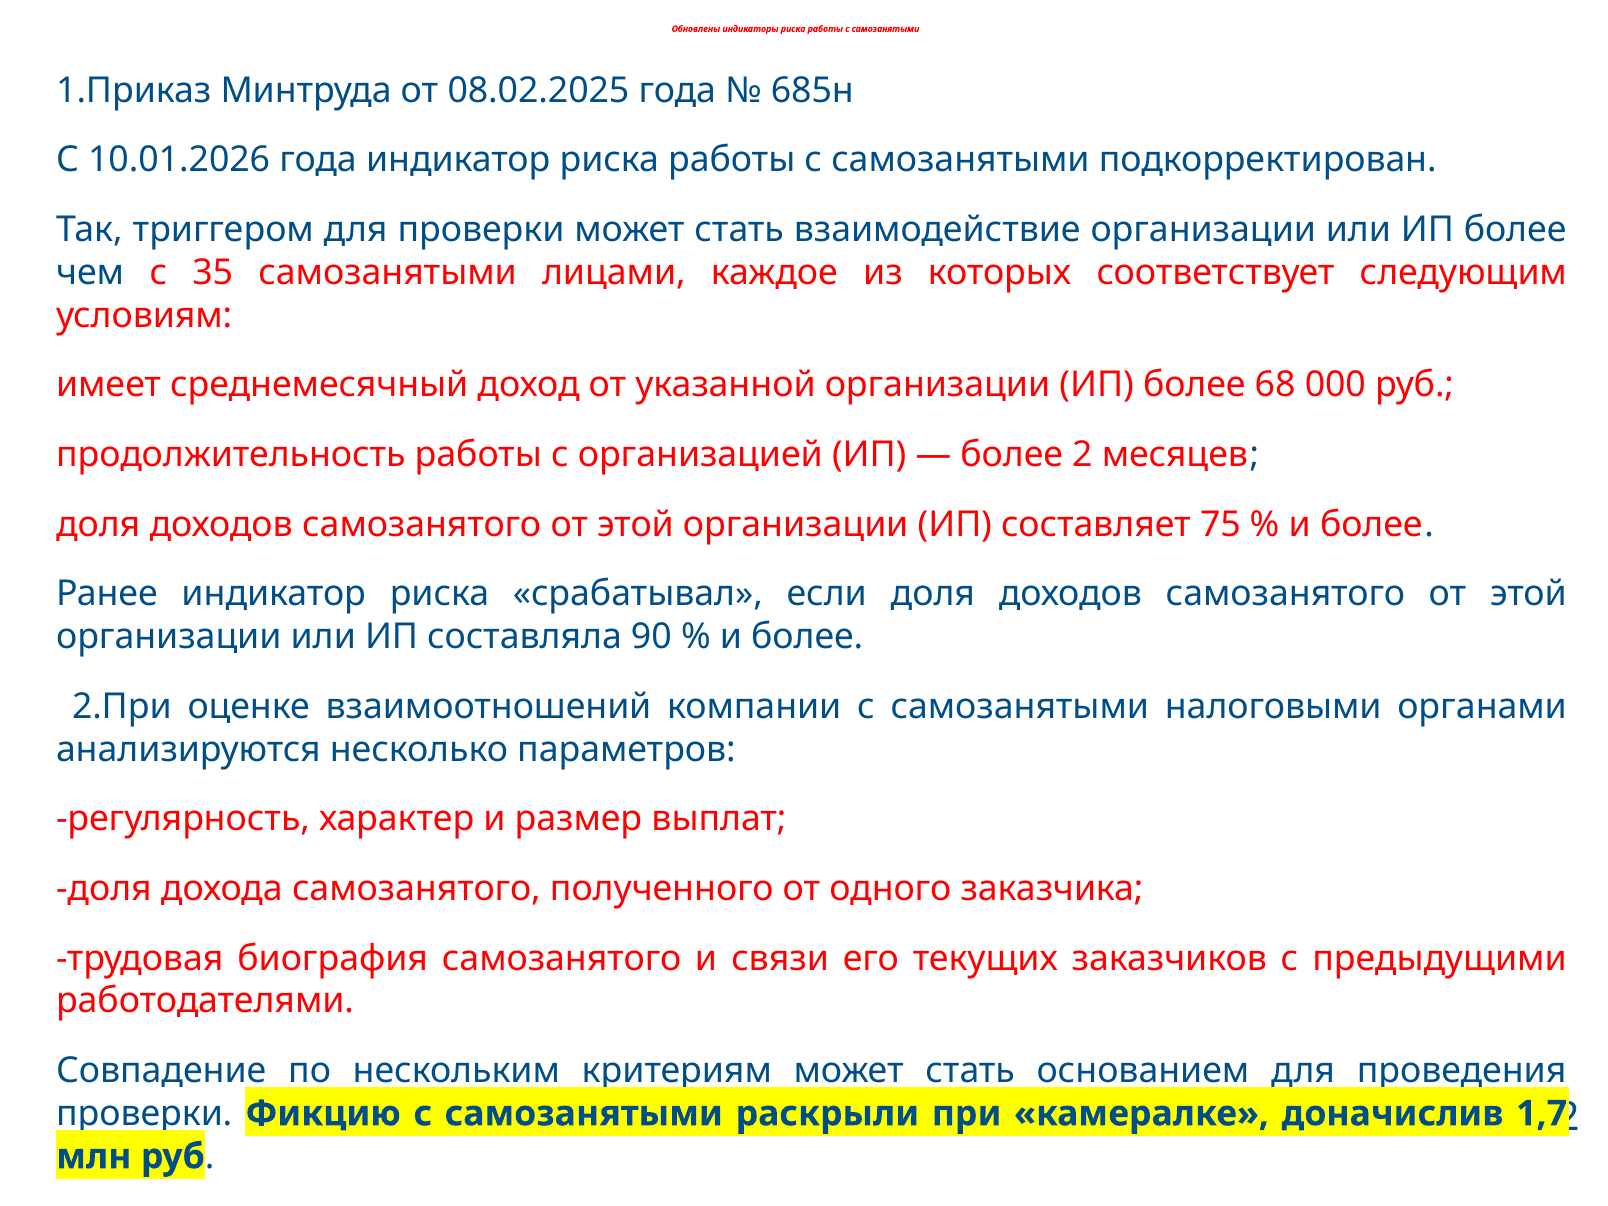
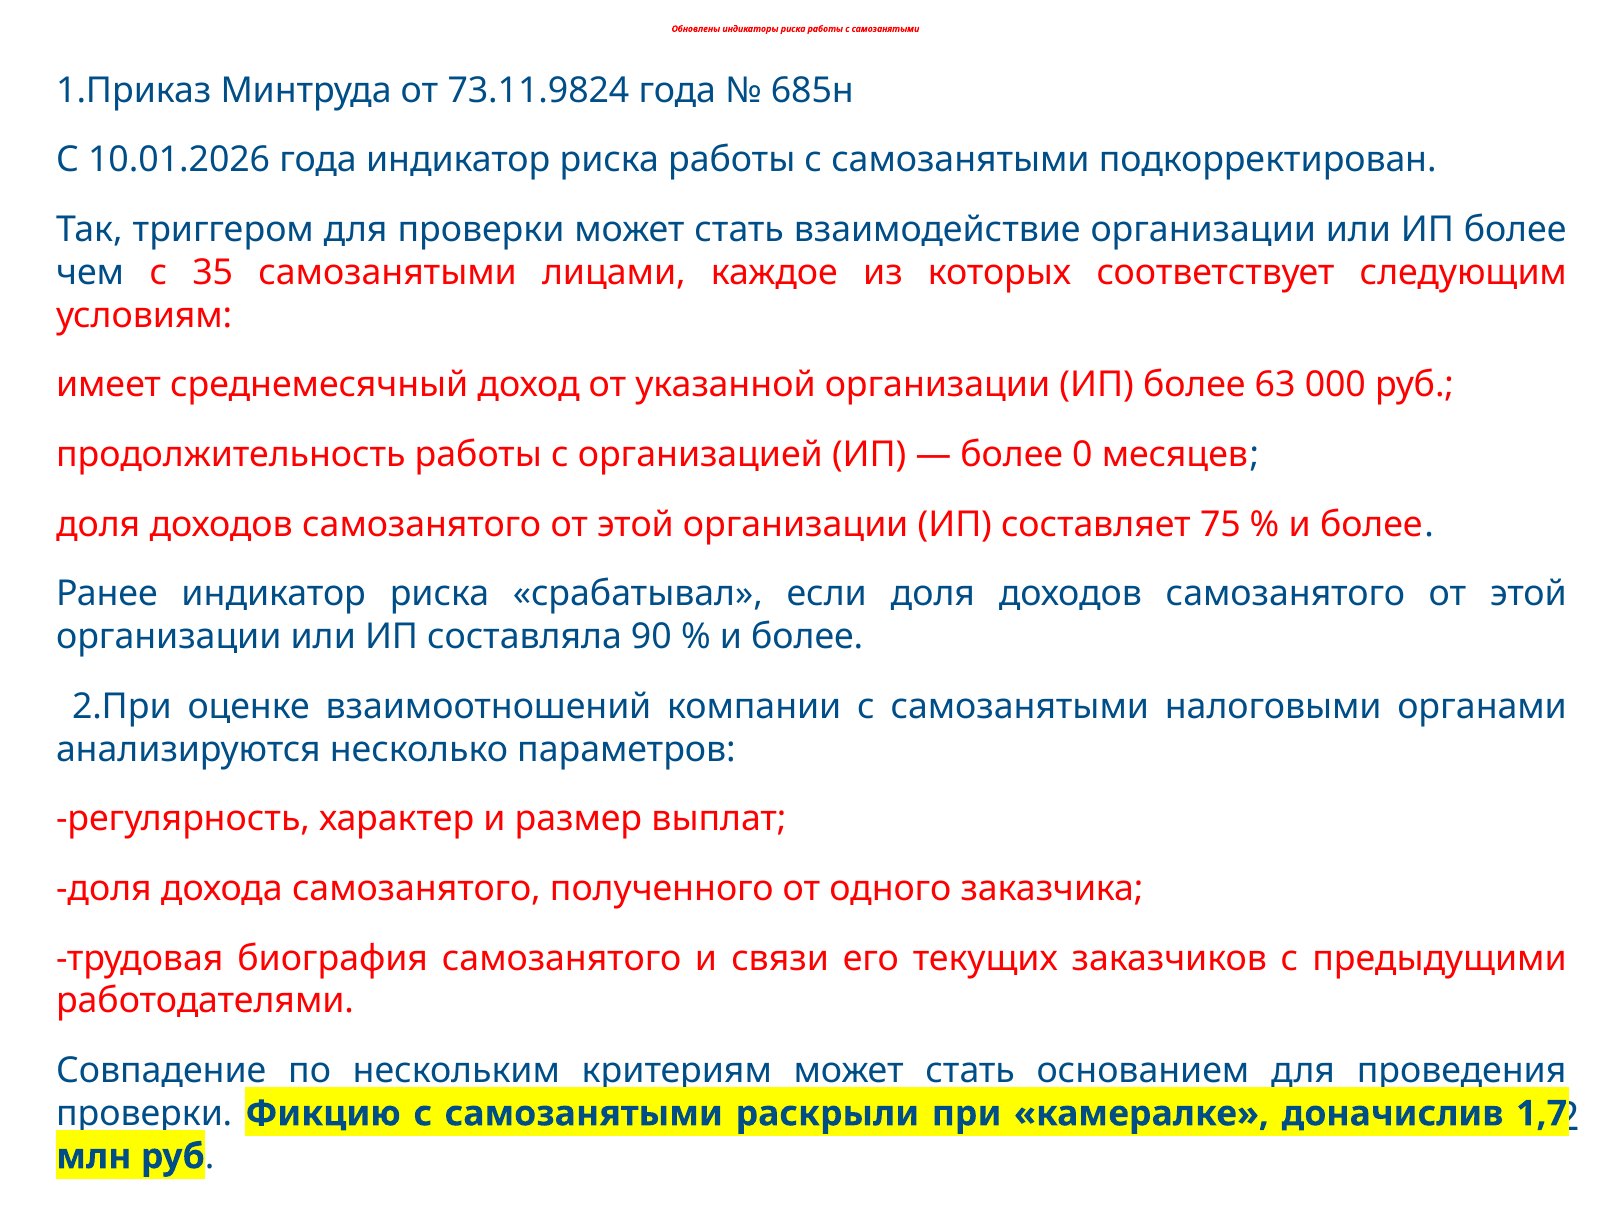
08.02.2025: 08.02.2025 -> 73.11.9824
68: 68 -> 63
более 2: 2 -> 0
